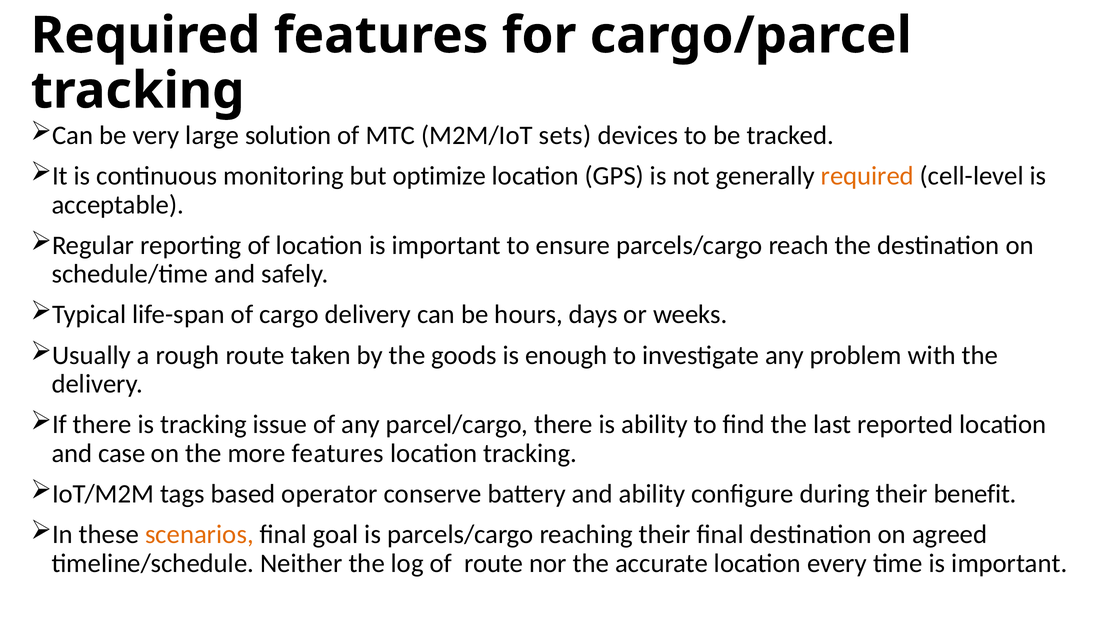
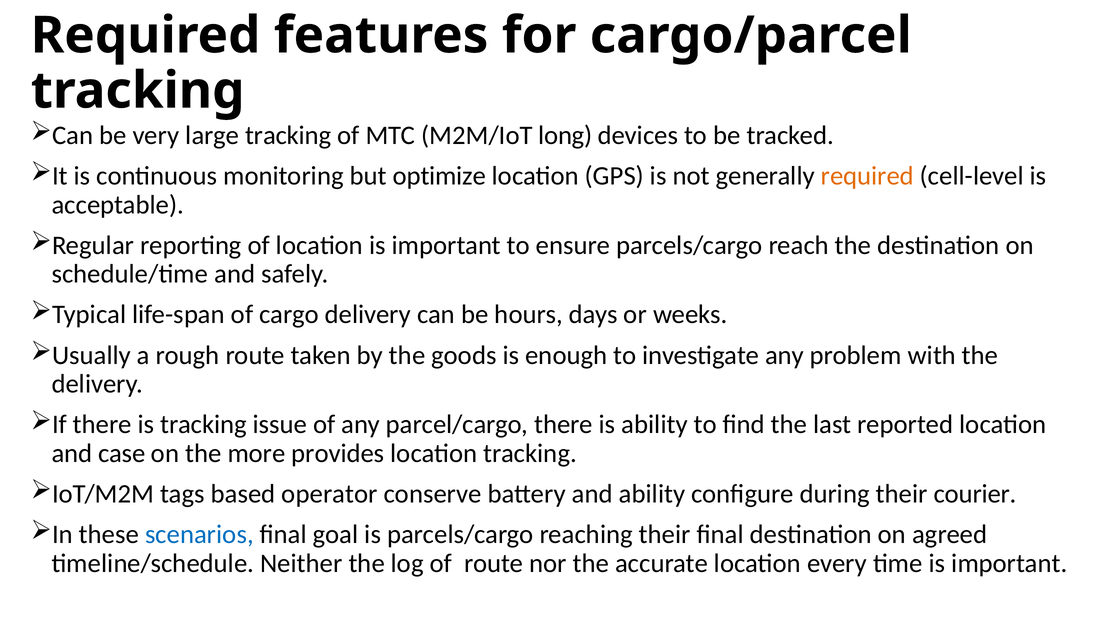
large solution: solution -> tracking
sets: sets -> long
more features: features -> provides
benefit: benefit -> courier
scenarios colour: orange -> blue
